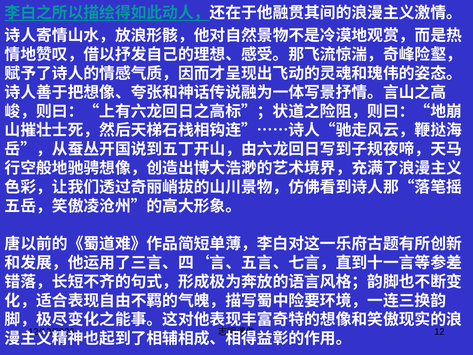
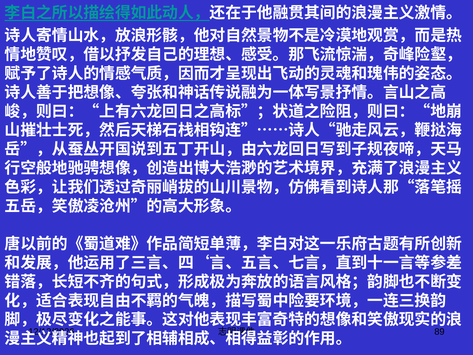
12: 12 -> 89
